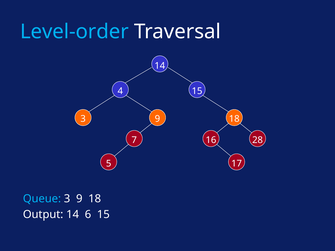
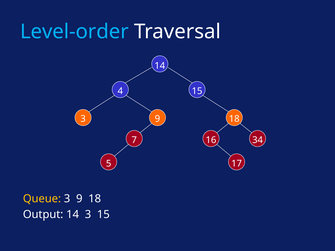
28: 28 -> 34
Queue colour: light blue -> yellow
14 6: 6 -> 3
